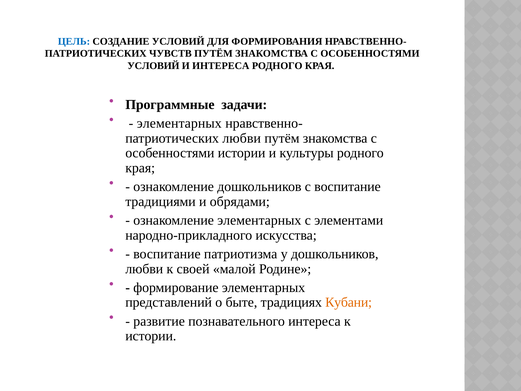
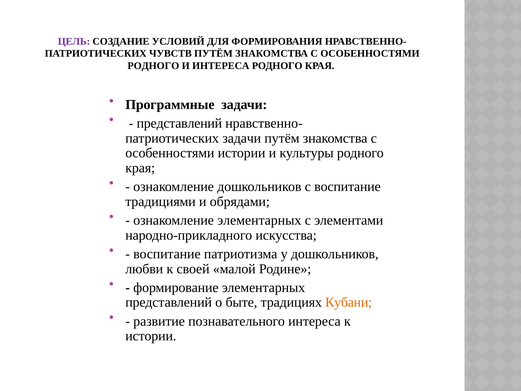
ЦЕЛЬ colour: blue -> purple
УСЛОВИЙ at (153, 66): УСЛОВИЙ -> РОДНОГО
элементарных at (179, 123): элементарных -> представлений
любви at (242, 138): любви -> задачи
